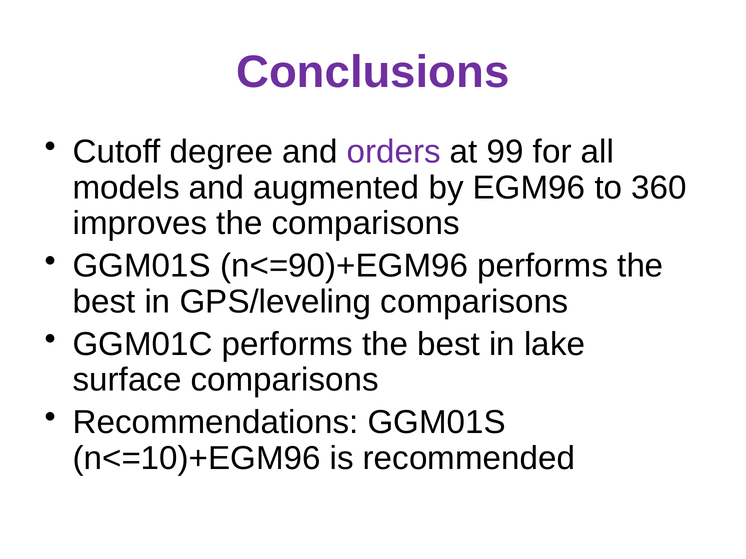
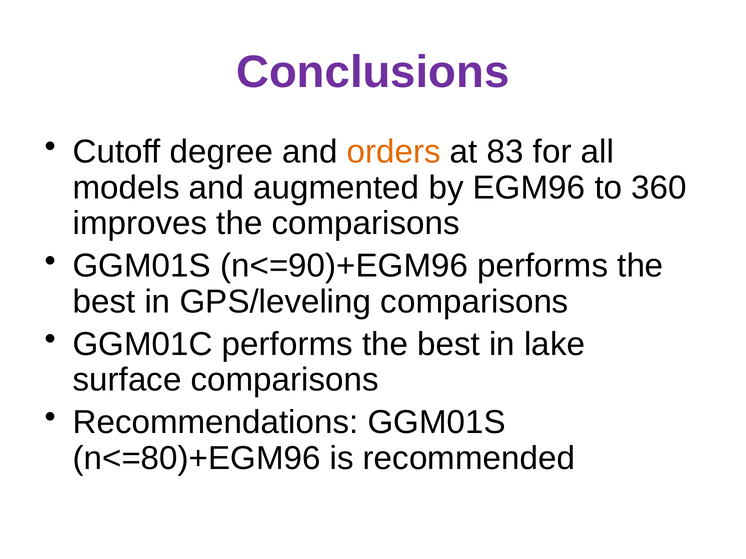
orders colour: purple -> orange
99: 99 -> 83
n<=10)+EGM96: n<=10)+EGM96 -> n<=80)+EGM96
